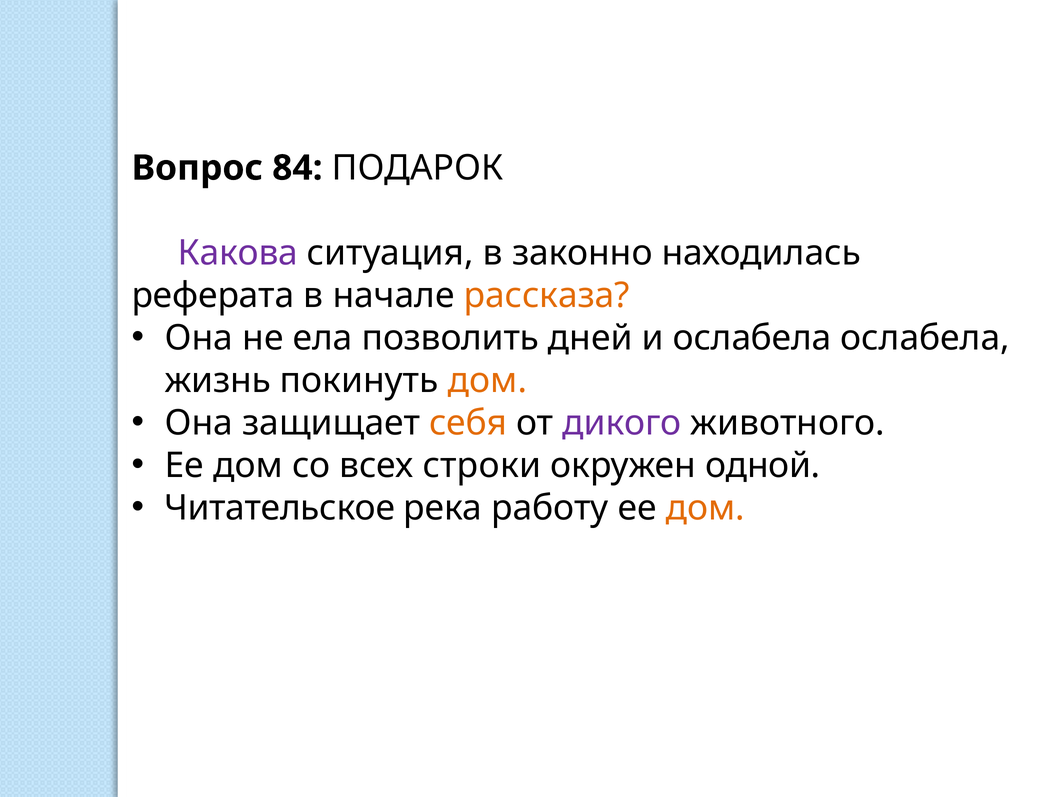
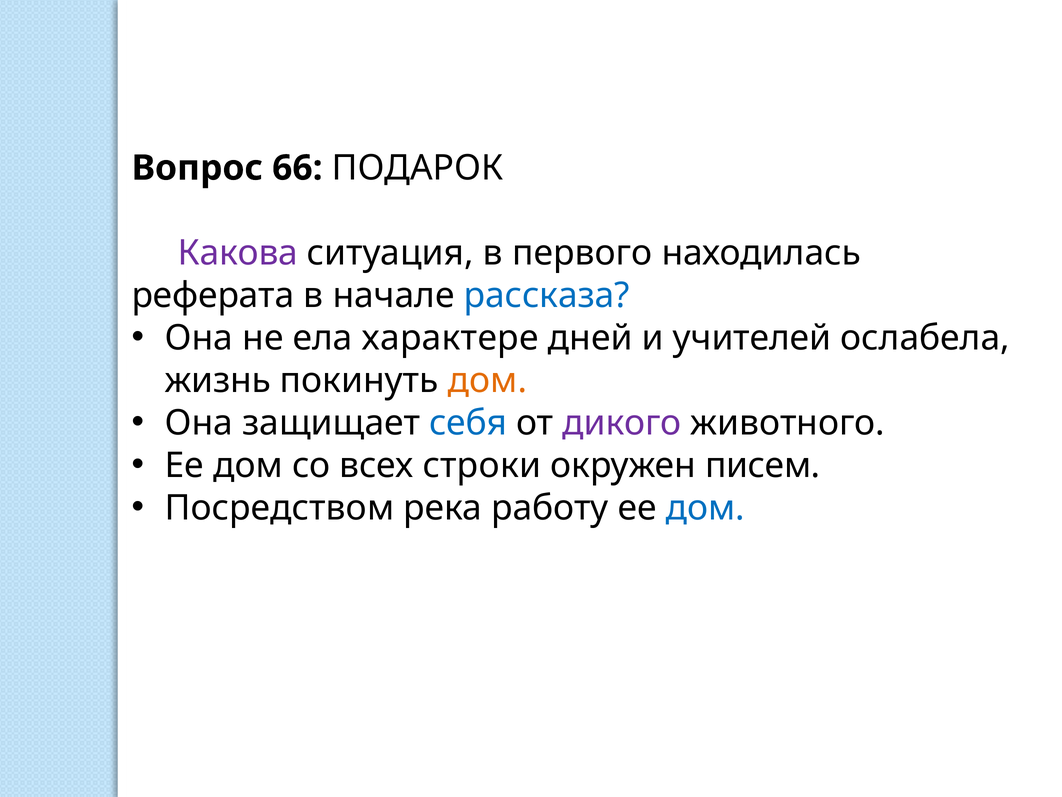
84: 84 -> 66
законно: законно -> первого
рассказа colour: orange -> blue
позволить: позволить -> характере
и ослабела: ослабела -> учителей
себя colour: orange -> blue
одной: одной -> писем
Читательское: Читательское -> Посредством
дом at (705, 508) colour: orange -> blue
